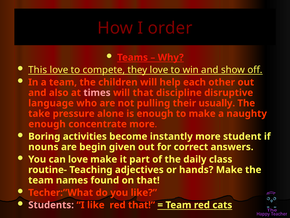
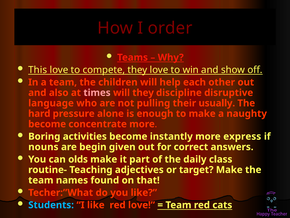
will that: that -> they
take: take -> hard
enough at (47, 124): enough -> become
student: student -> express
can love: love -> olds
hands: hands -> target
Students colour: pink -> light blue
red that: that -> love
